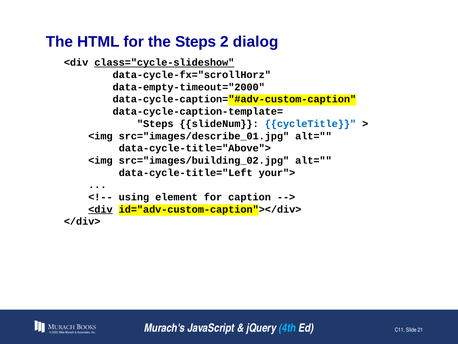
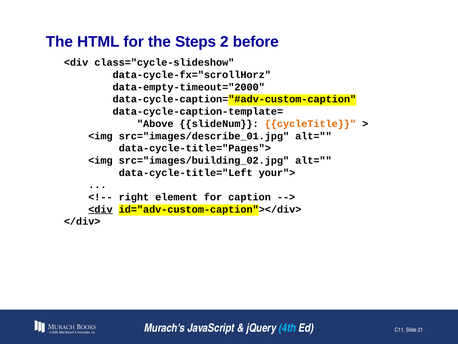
dialog: dialog -> before
class="cycle-slideshow underline: present -> none
Steps at (155, 124): Steps -> Above
cycleTitle colour: blue -> orange
data-cycle-title="Above">: data-cycle-title="Above"> -> data-cycle-title="Pages">
using: using -> right
